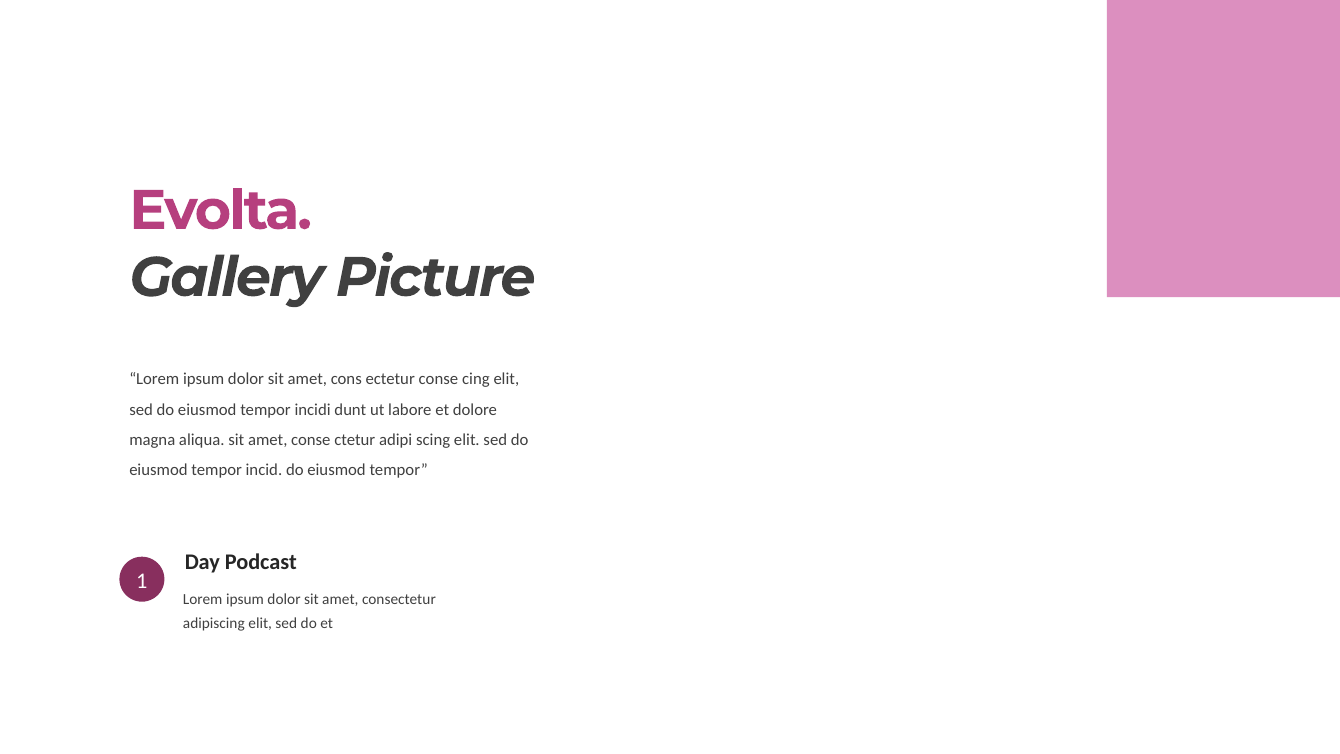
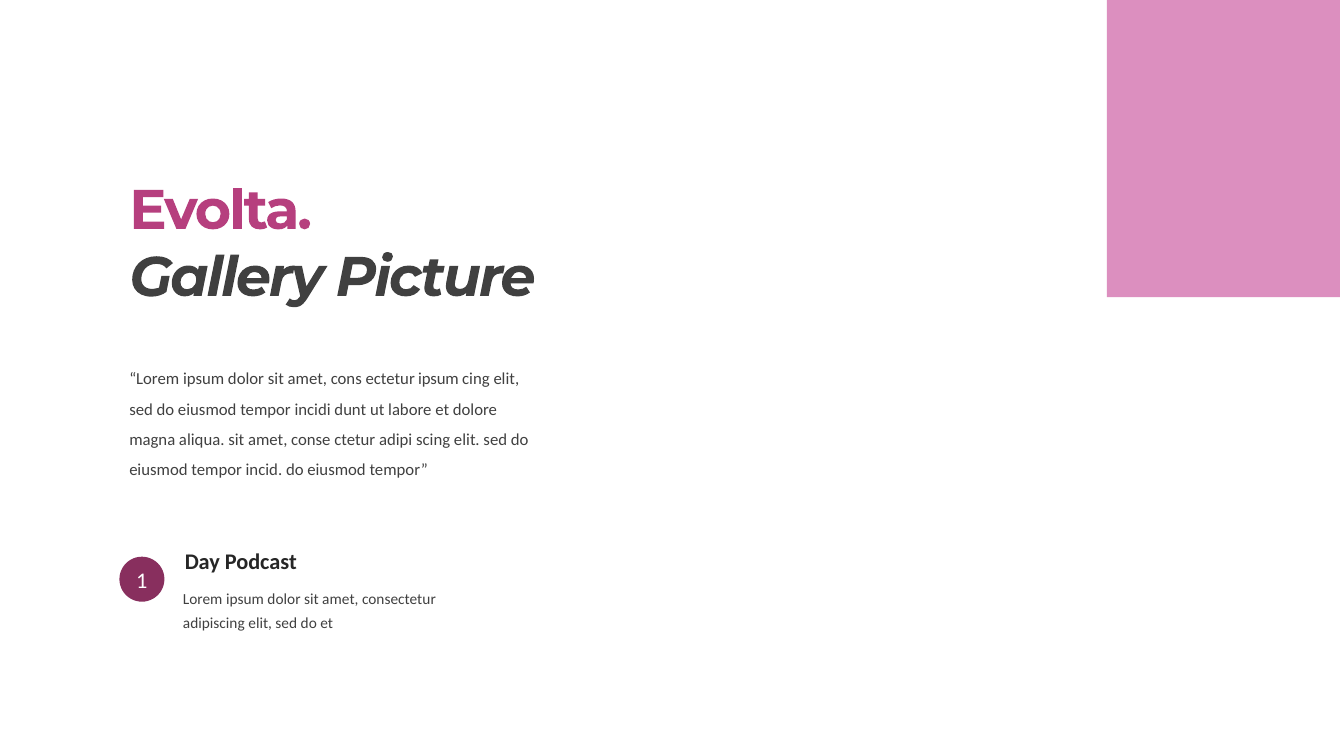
ectetur conse: conse -> ipsum
